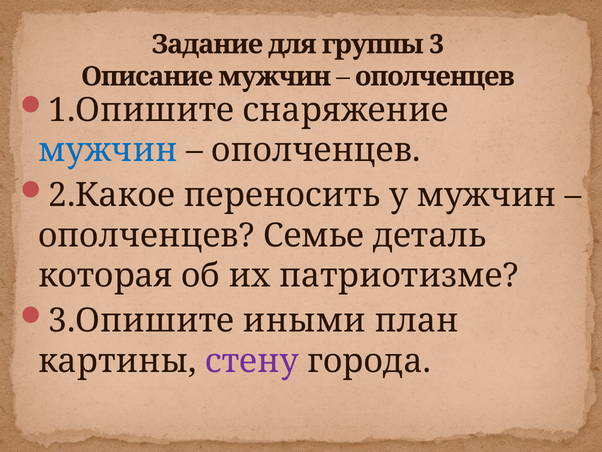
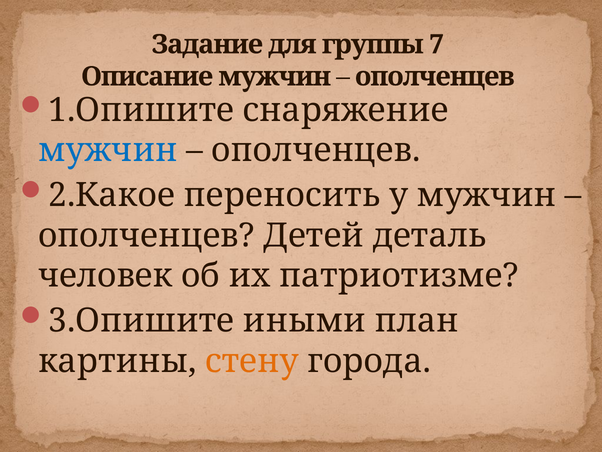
3: 3 -> 7
Семье: Семье -> Детей
которая: которая -> человек
стену colour: purple -> orange
